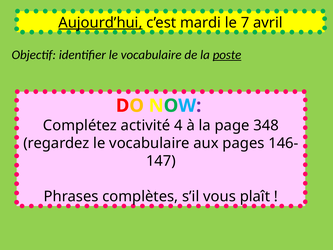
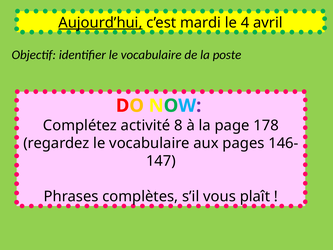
7: 7 -> 4
poste underline: present -> none
4: 4 -> 8
348: 348 -> 178
